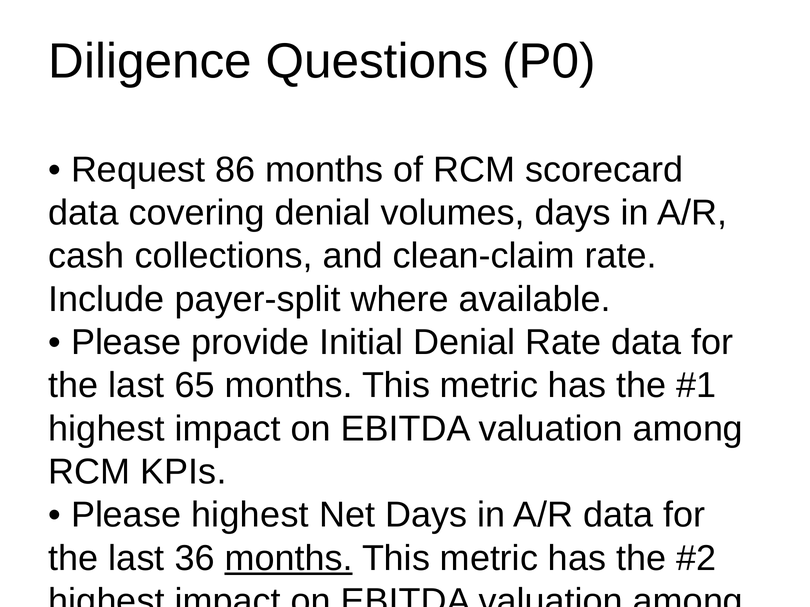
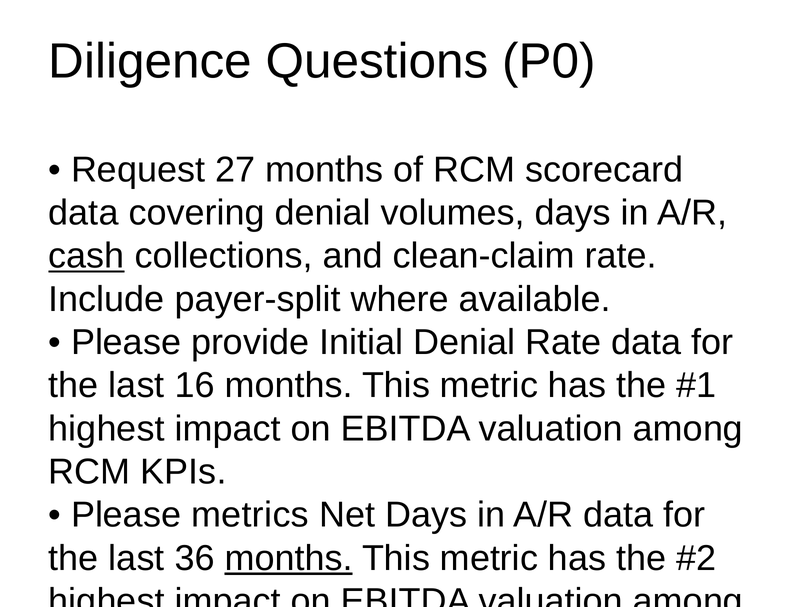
86: 86 -> 27
cash at (86, 256) underline: none -> present
65: 65 -> 16
Please highest: highest -> metrics
